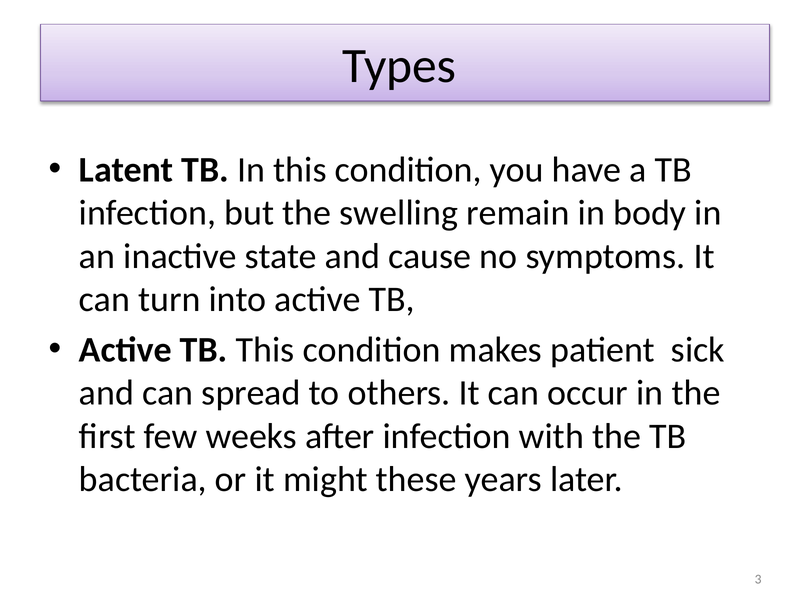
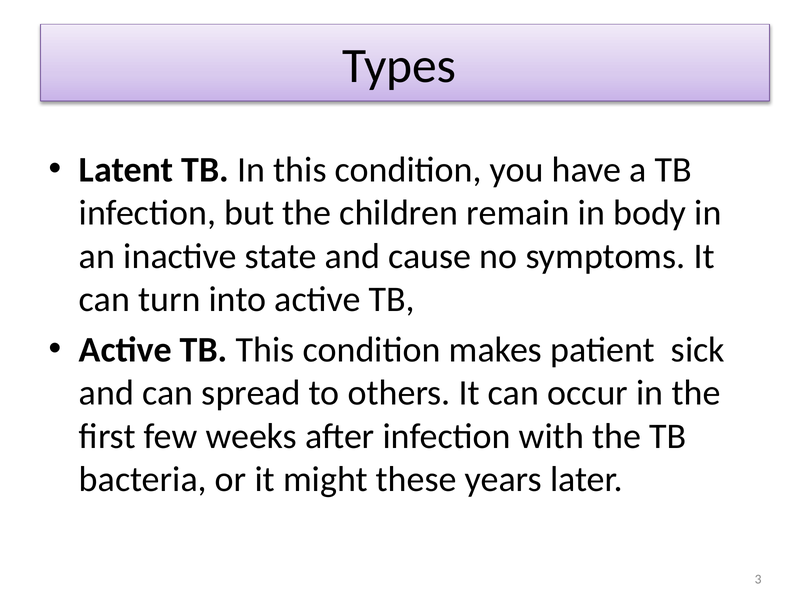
swelling: swelling -> children
